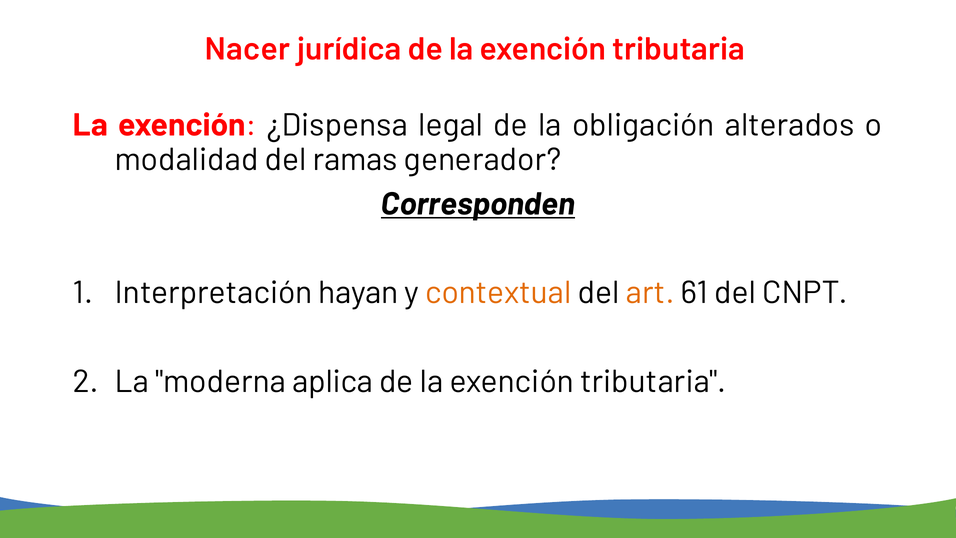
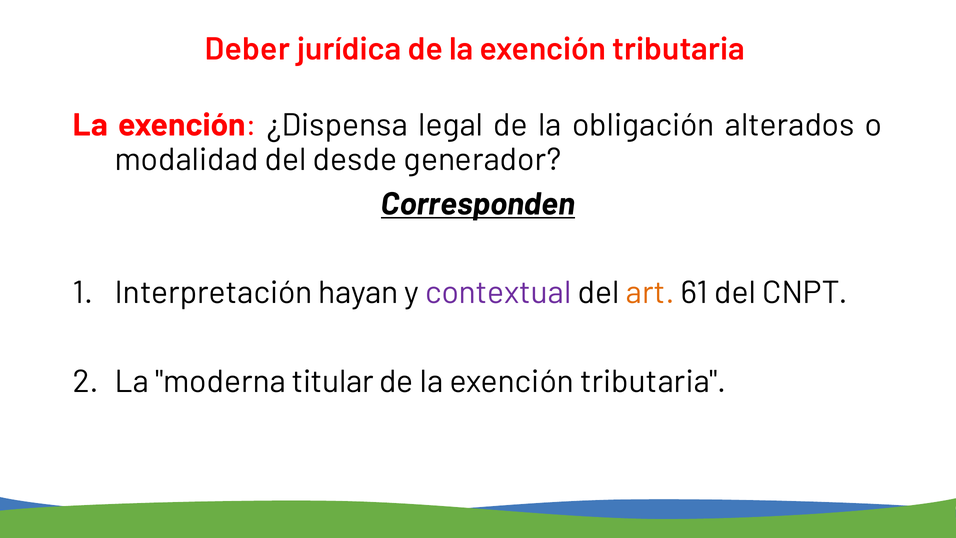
Nacer: Nacer -> Deber
ramas: ramas -> desde
contextual colour: orange -> purple
aplica: aplica -> titular
